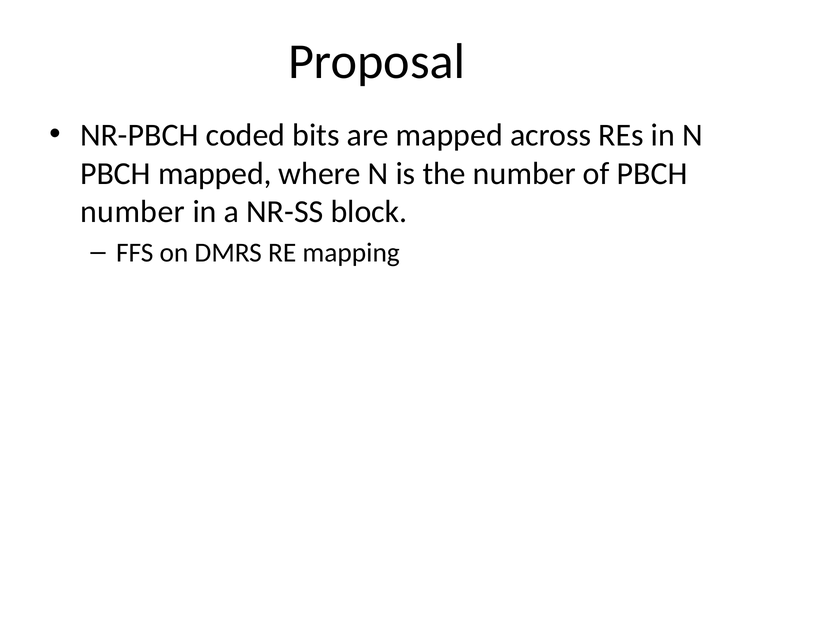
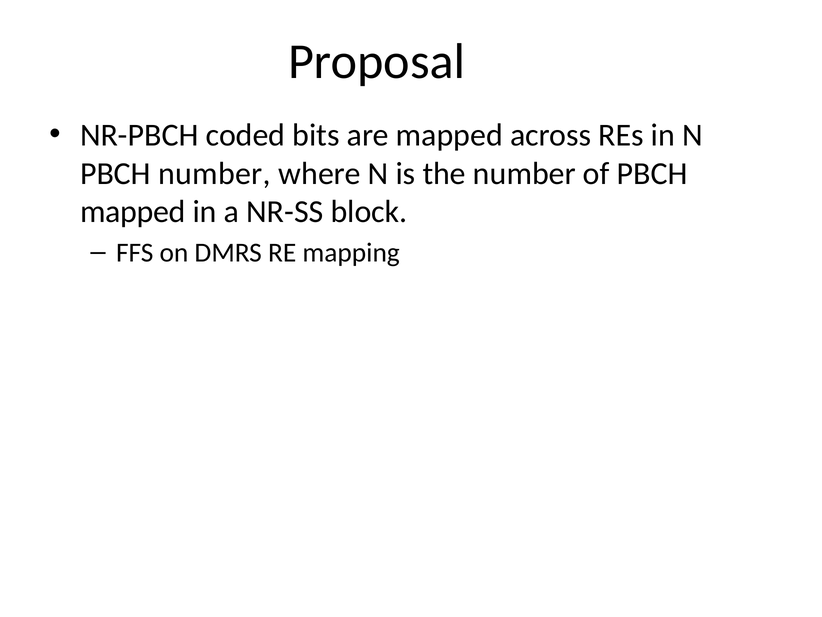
PBCH mapped: mapped -> number
number at (133, 212): number -> mapped
